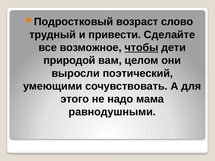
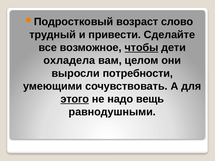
природой: природой -> охладела
поэтический: поэтический -> потребности
этого underline: none -> present
мама: мама -> вещь
